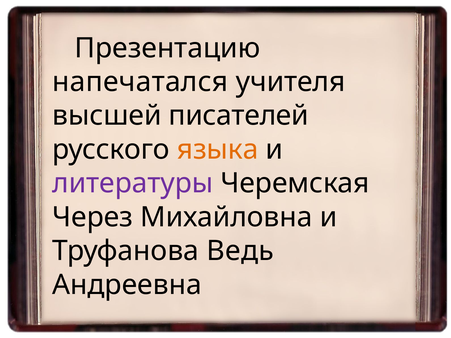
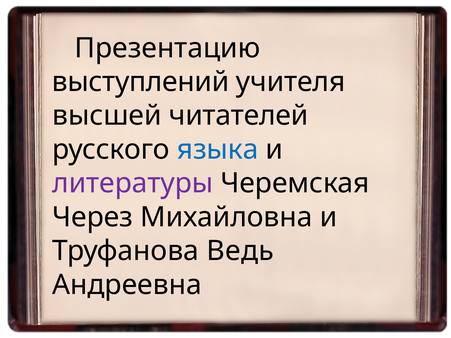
напечатался: напечатался -> выступлений
писателей: писателей -> читателей
языка colour: orange -> blue
